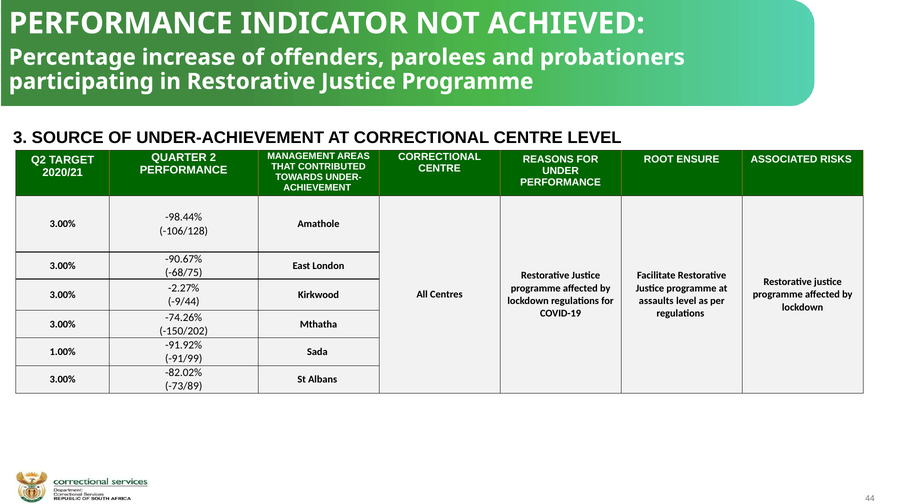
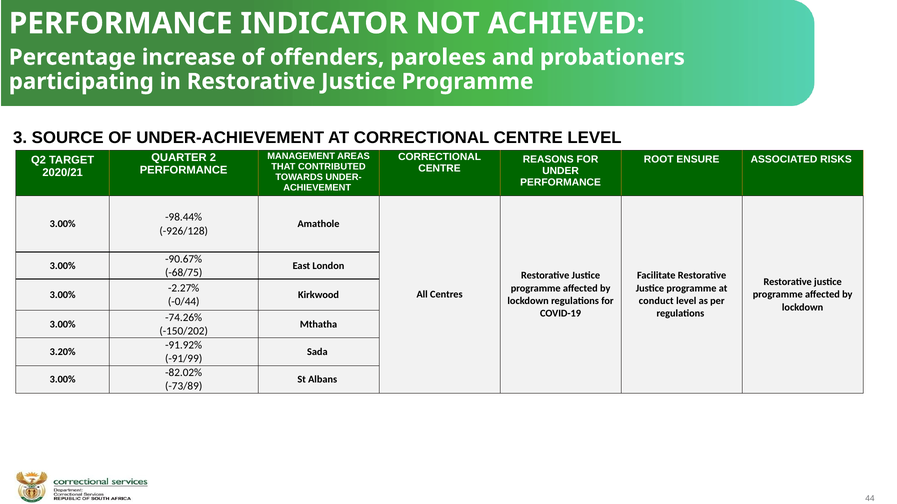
-106/128: -106/128 -> -926/128
assaults: assaults -> conduct
-9/44: -9/44 -> -0/44
1.00%: 1.00% -> 3.20%
